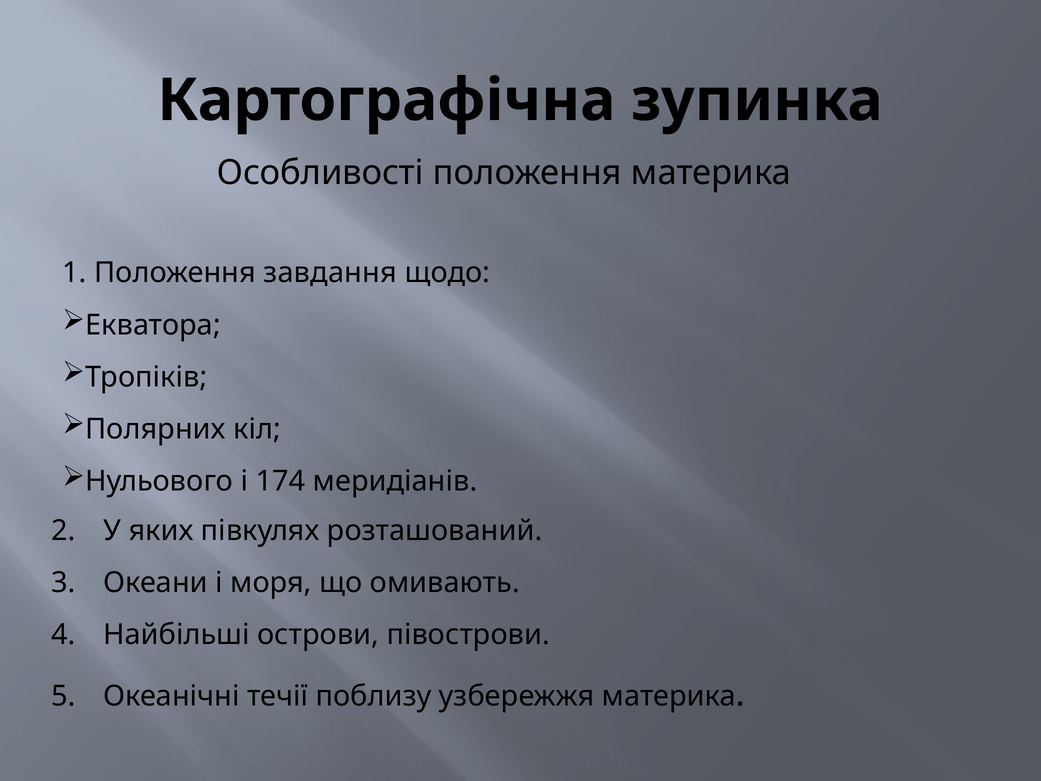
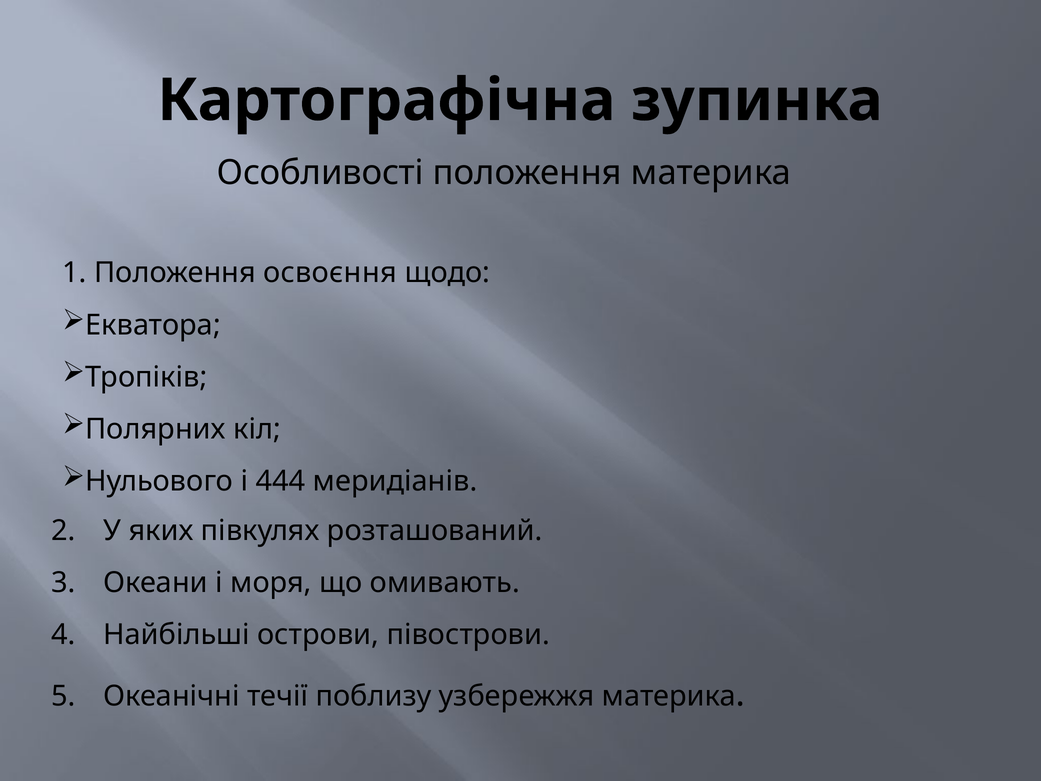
завдання: завдання -> освоєння
174: 174 -> 444
